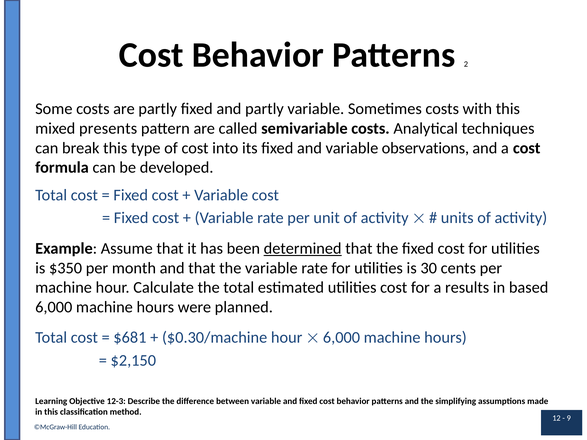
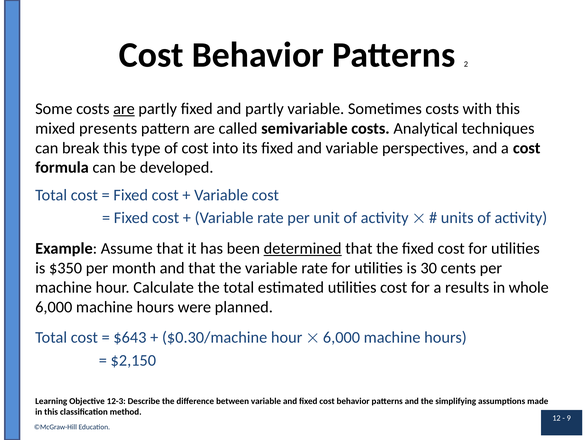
are at (124, 109) underline: none -> present
observations: observations -> perspectives
based: based -> whole
$681: $681 -> $643
